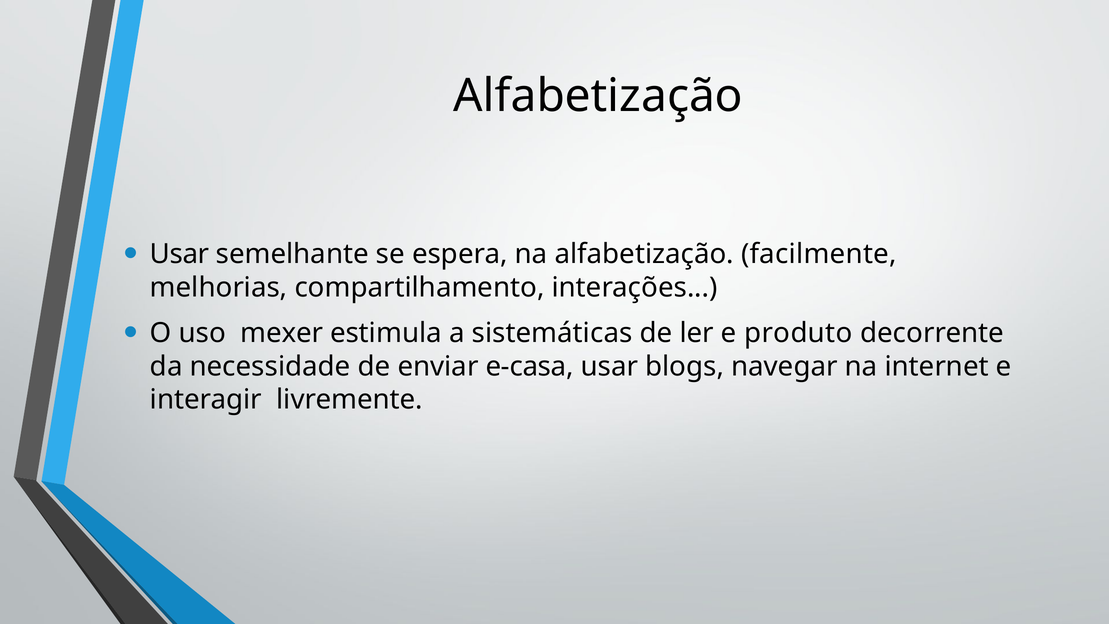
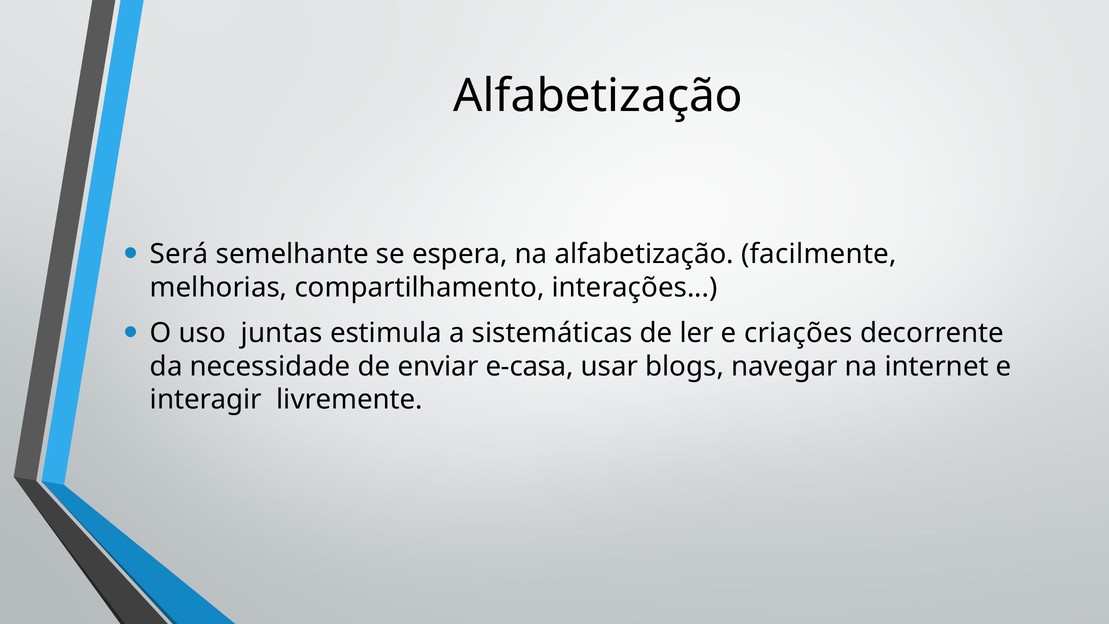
Usar at (179, 254): Usar -> Será
mexer: mexer -> juntas
produto: produto -> criações
